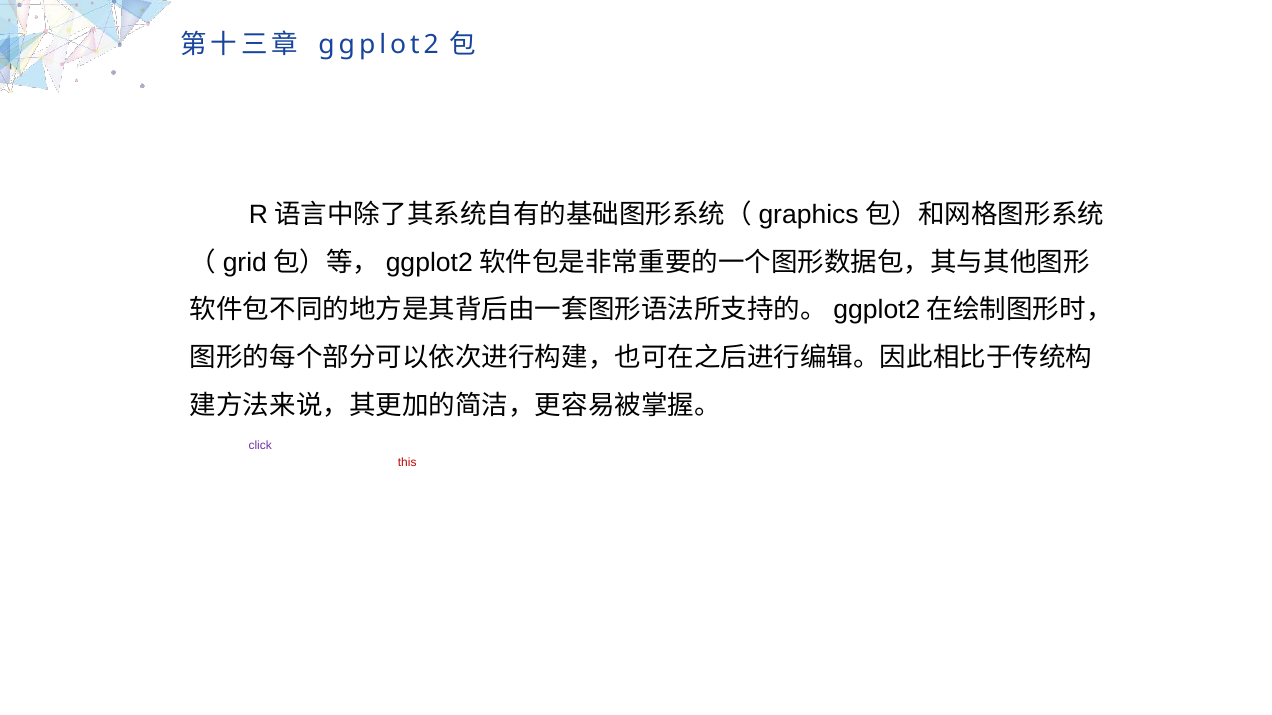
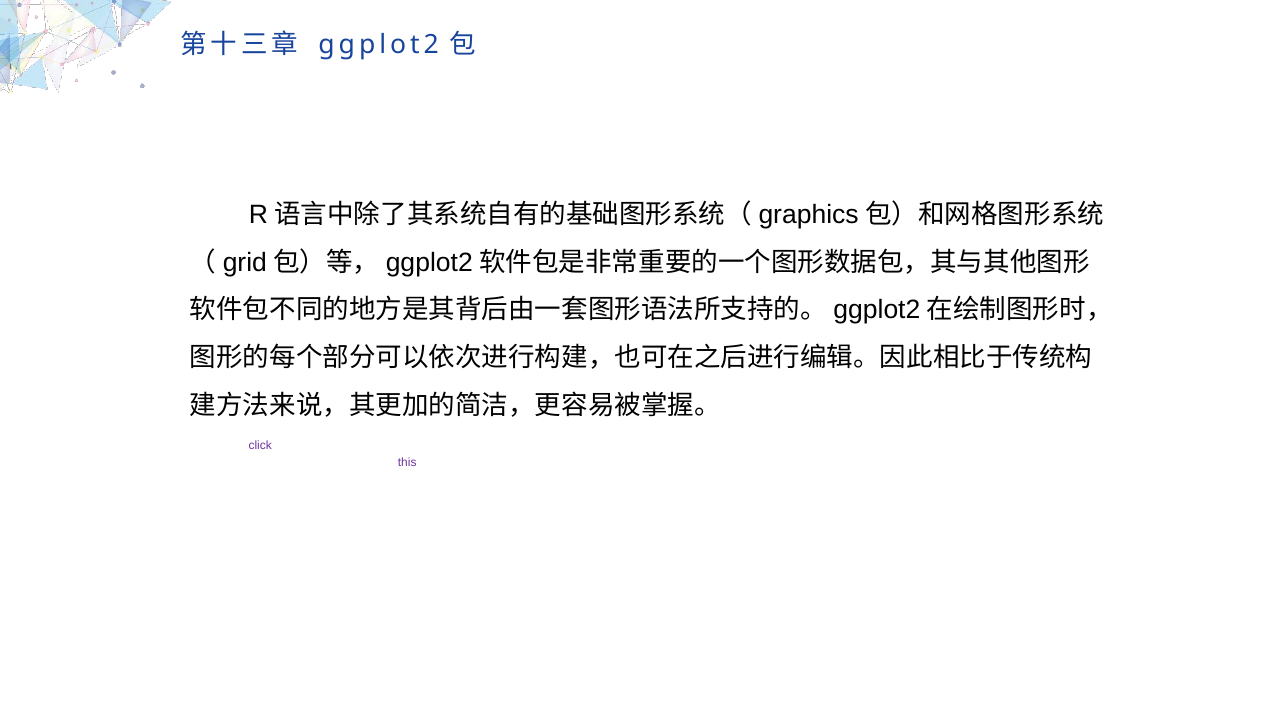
this at (407, 463) colour: red -> purple
